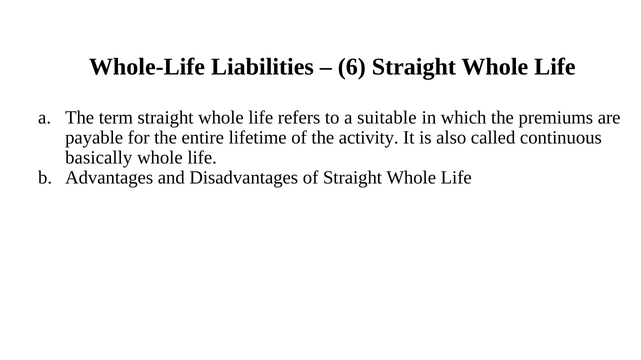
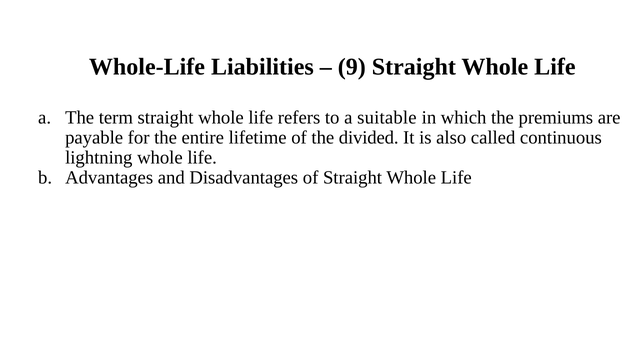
6: 6 -> 9
activity: activity -> divided
basically: basically -> lightning
